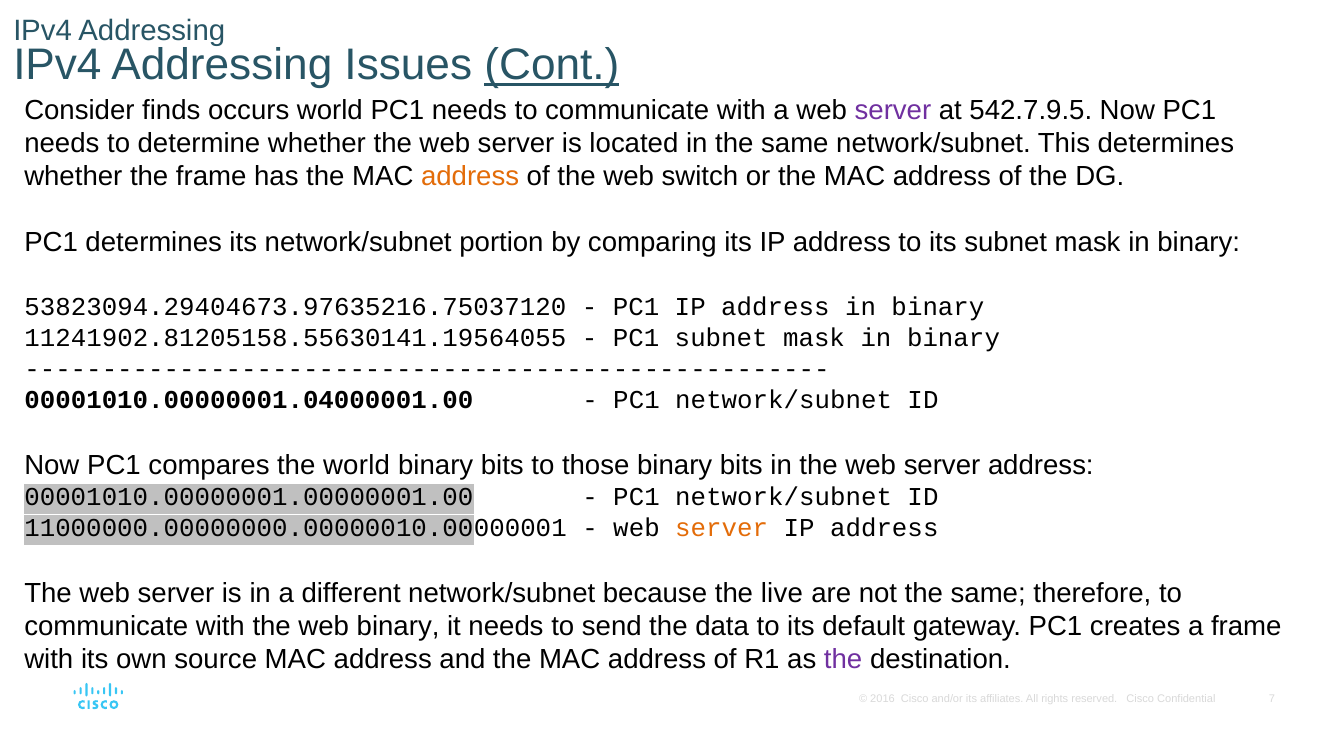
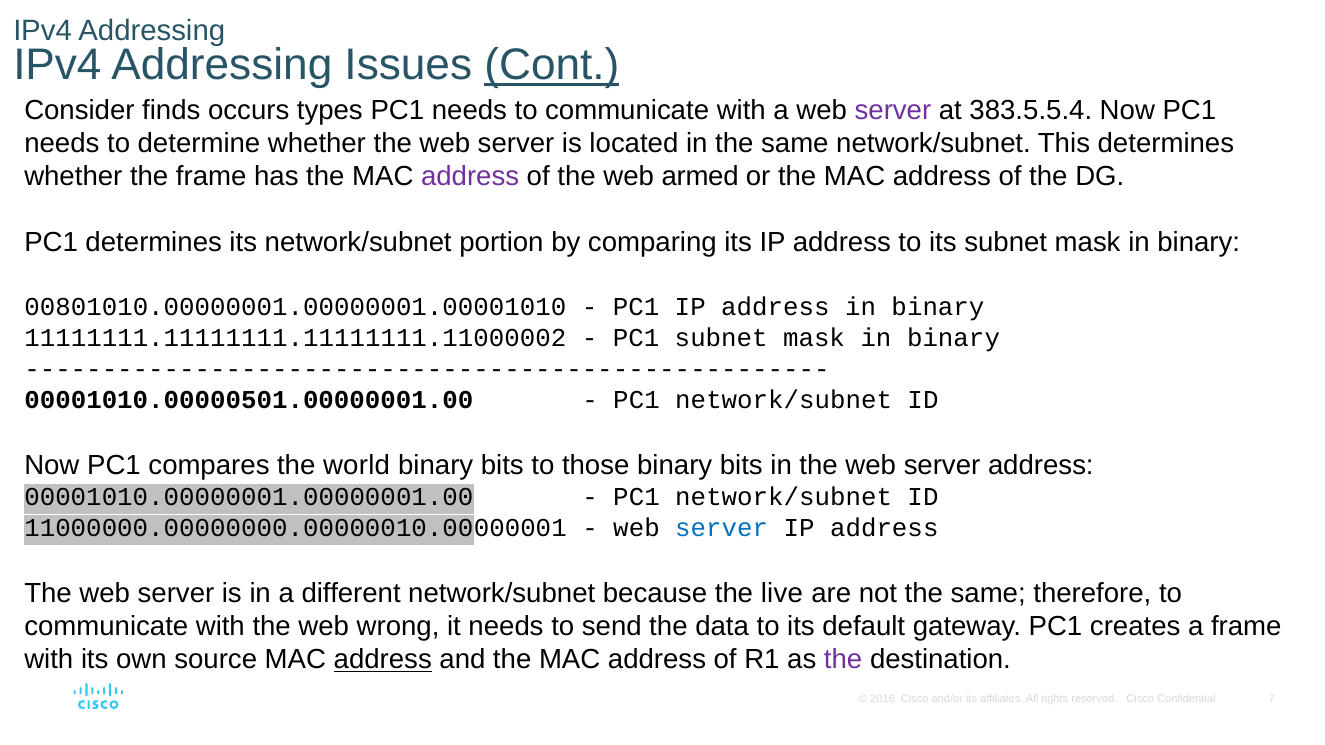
occurs world: world -> types
542.7.9.5: 542.7.9.5 -> 383.5.5.4
address at (470, 176) colour: orange -> purple
switch: switch -> armed
53823094.29404673.97635216.75037120: 53823094.29404673.97635216.75037120 -> 00801010.00000001.00000001.00001010
11241902.81205158.55630141.19564055: 11241902.81205158.55630141.19564055 -> 11111111.11111111.11111111.11000002
00001010.00000001.04000001.00: 00001010.00000001.04000001.00 -> 00001010.00000501.00000001.00
server at (722, 528) colour: orange -> blue
web binary: binary -> wrong
address at (383, 660) underline: none -> present
